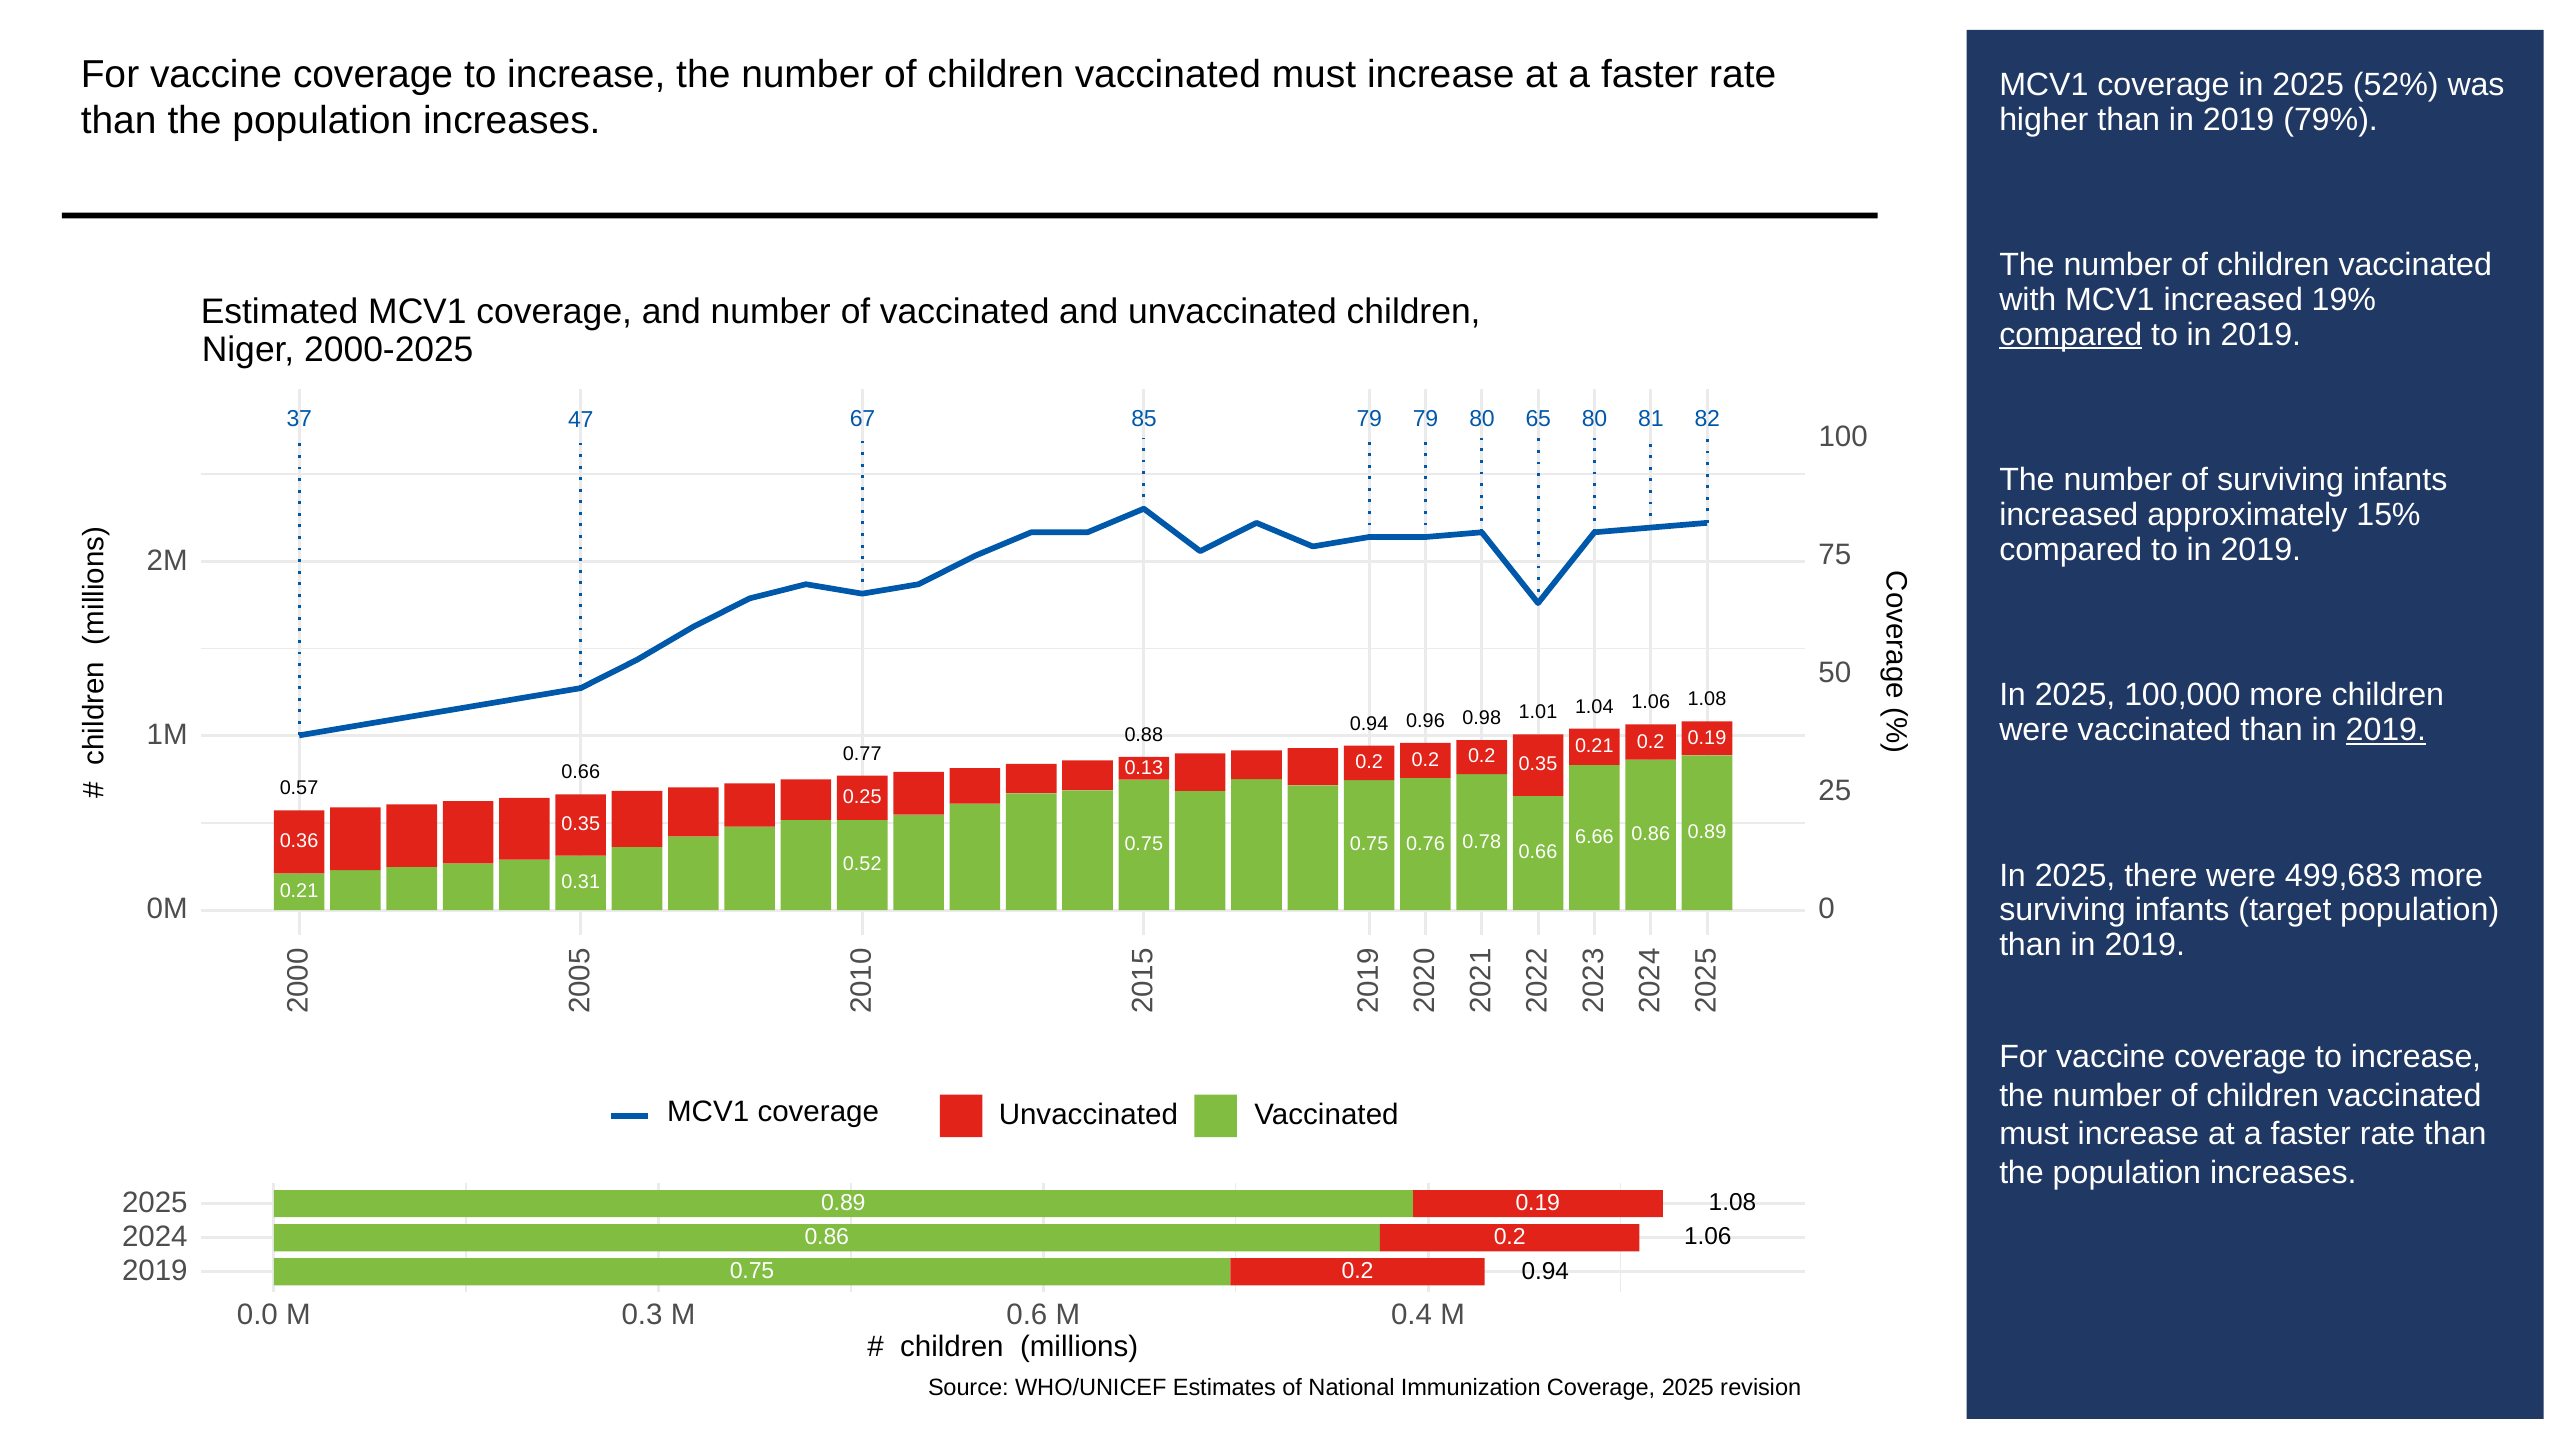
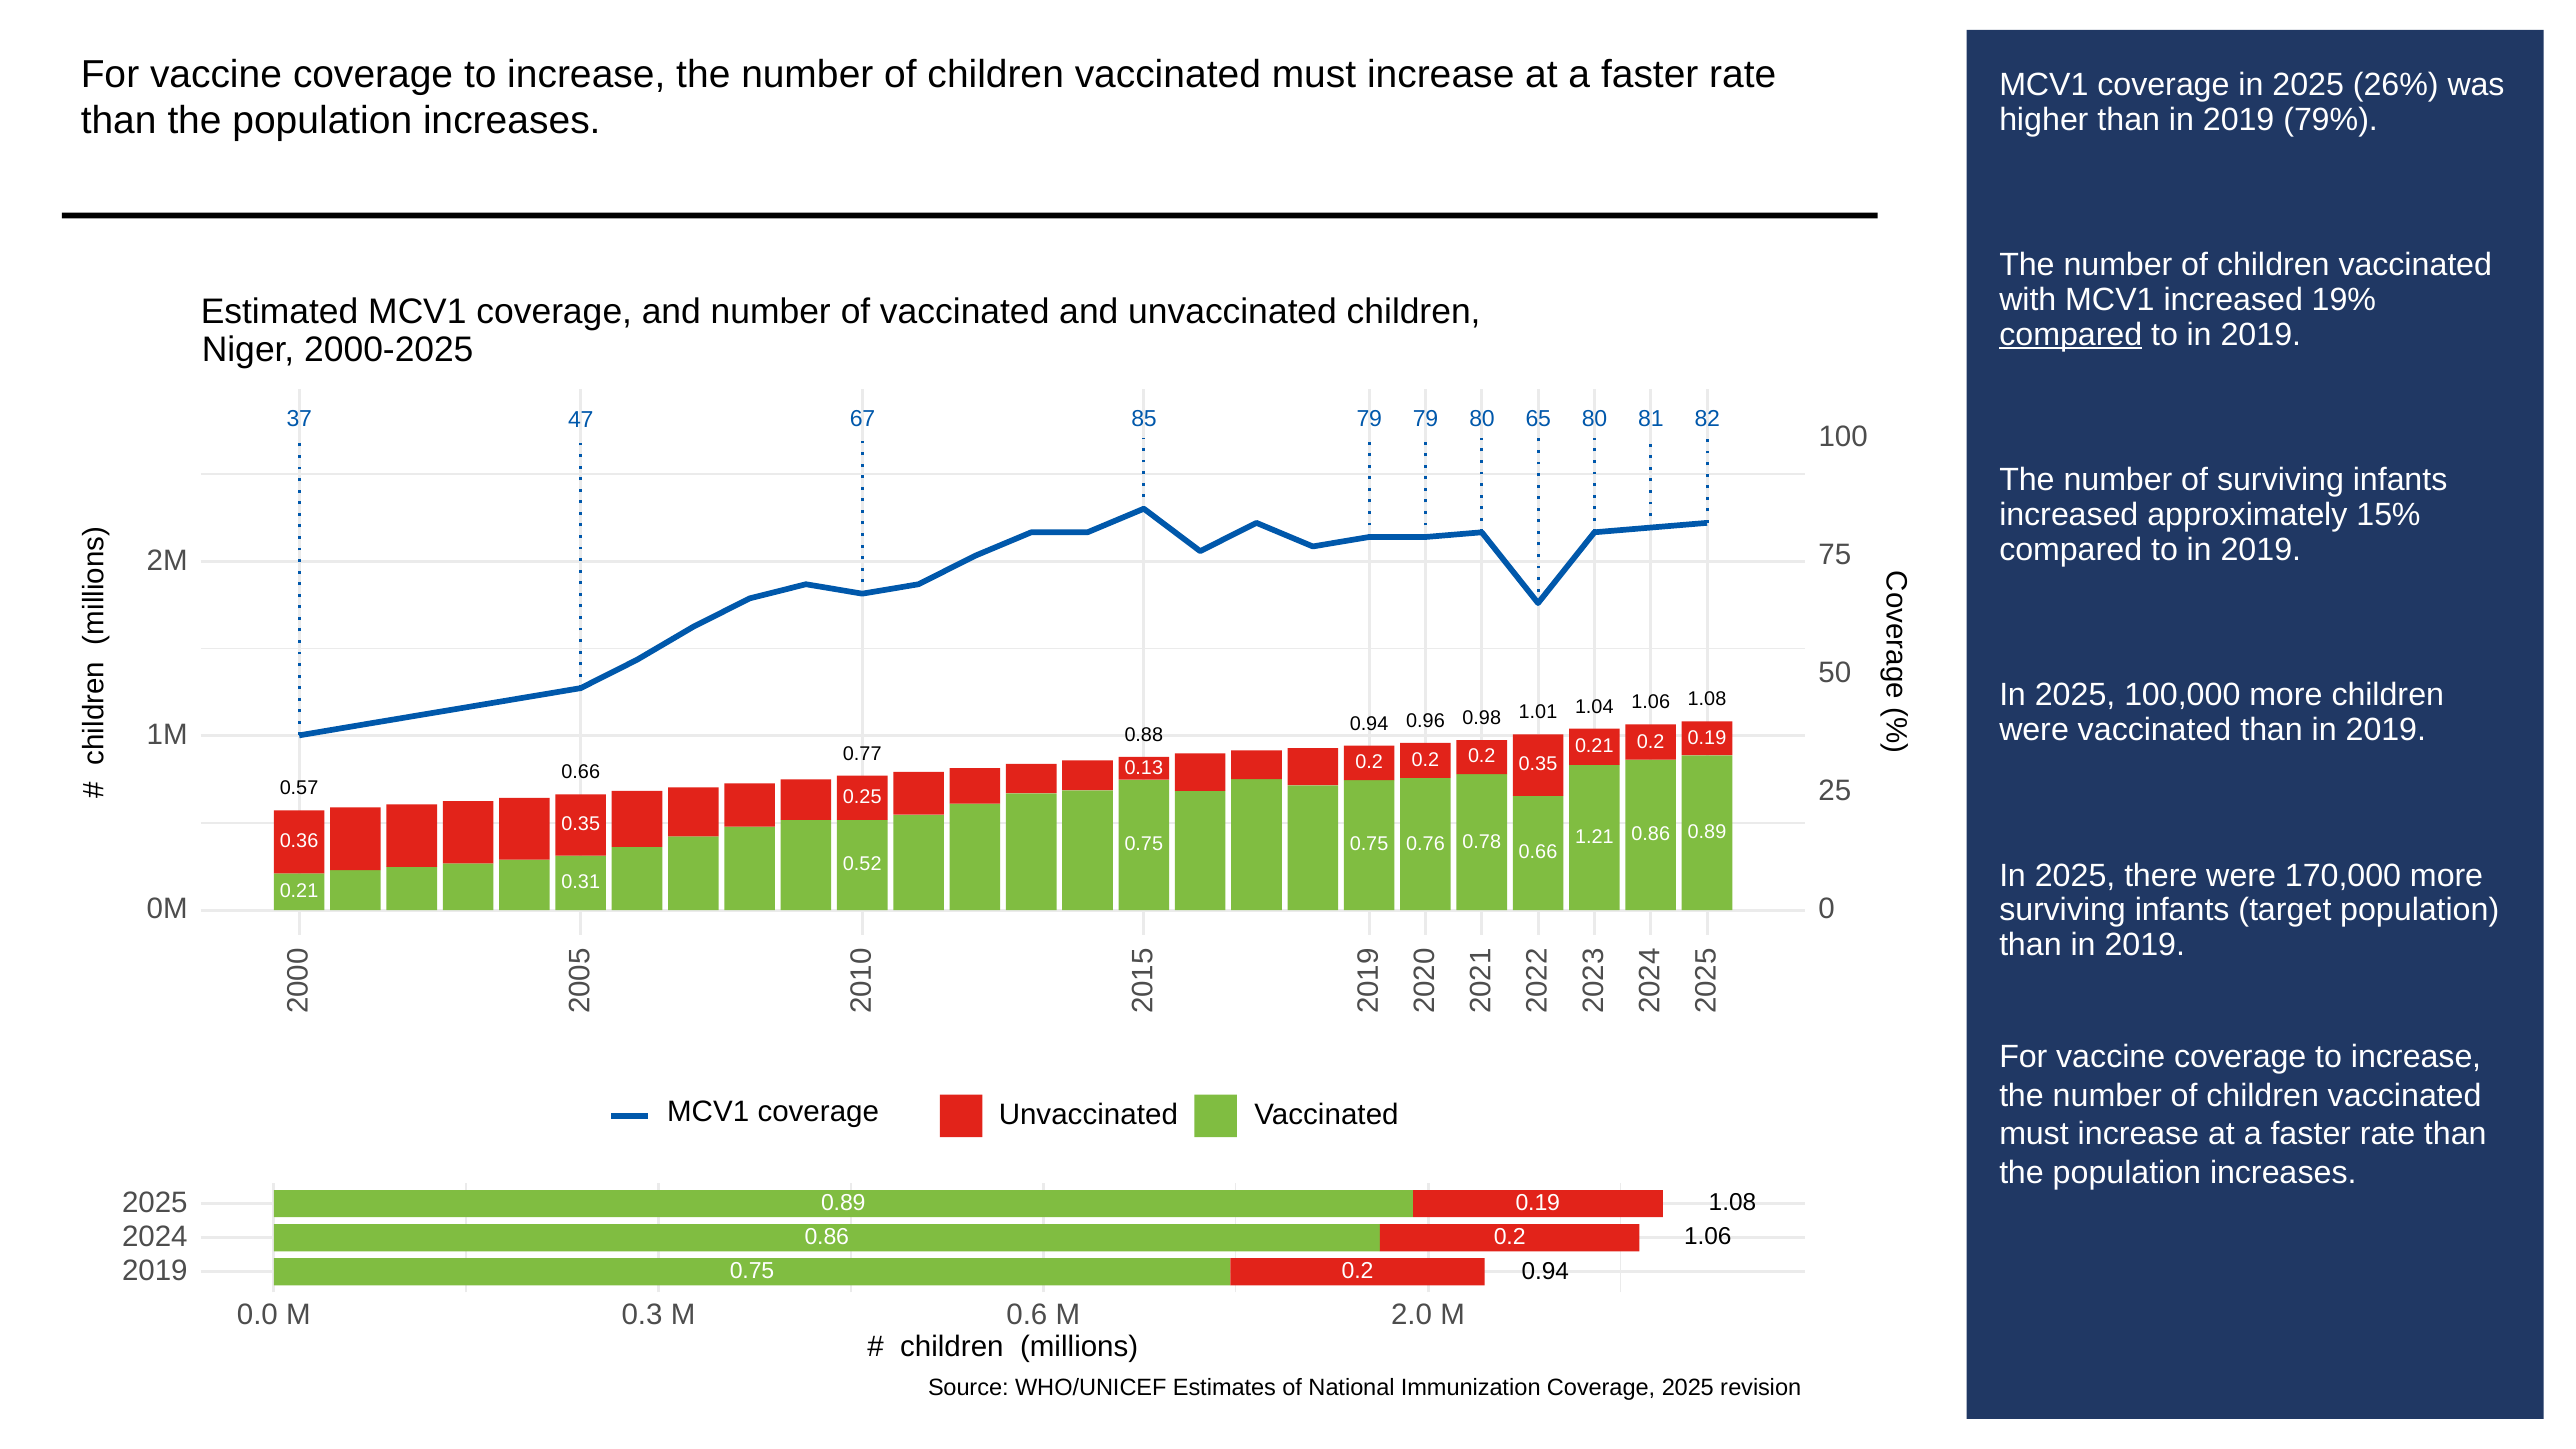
52%: 52% -> 26%
2019 at (2386, 730) underline: present -> none
6.66: 6.66 -> 1.21
499,683: 499,683 -> 170,000
0.4: 0.4 -> 2.0
